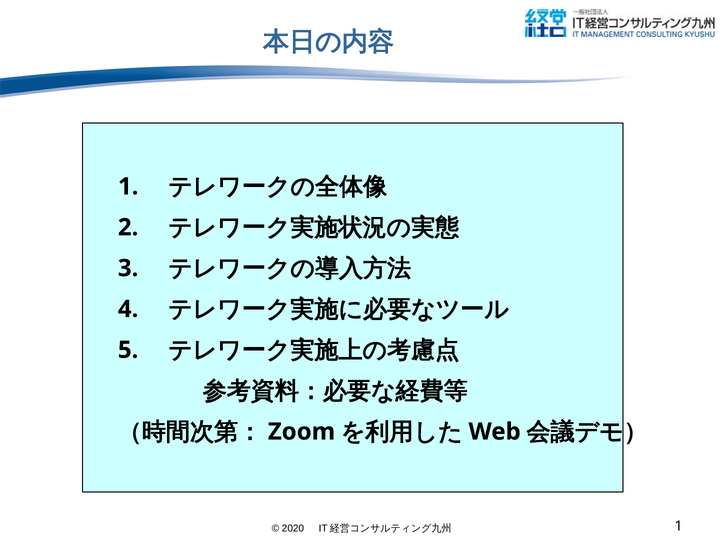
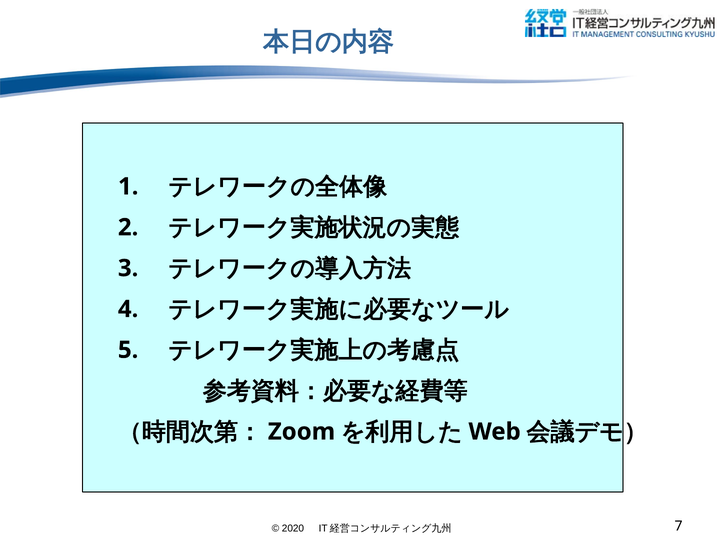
1 at (679, 526): 1 -> 7
